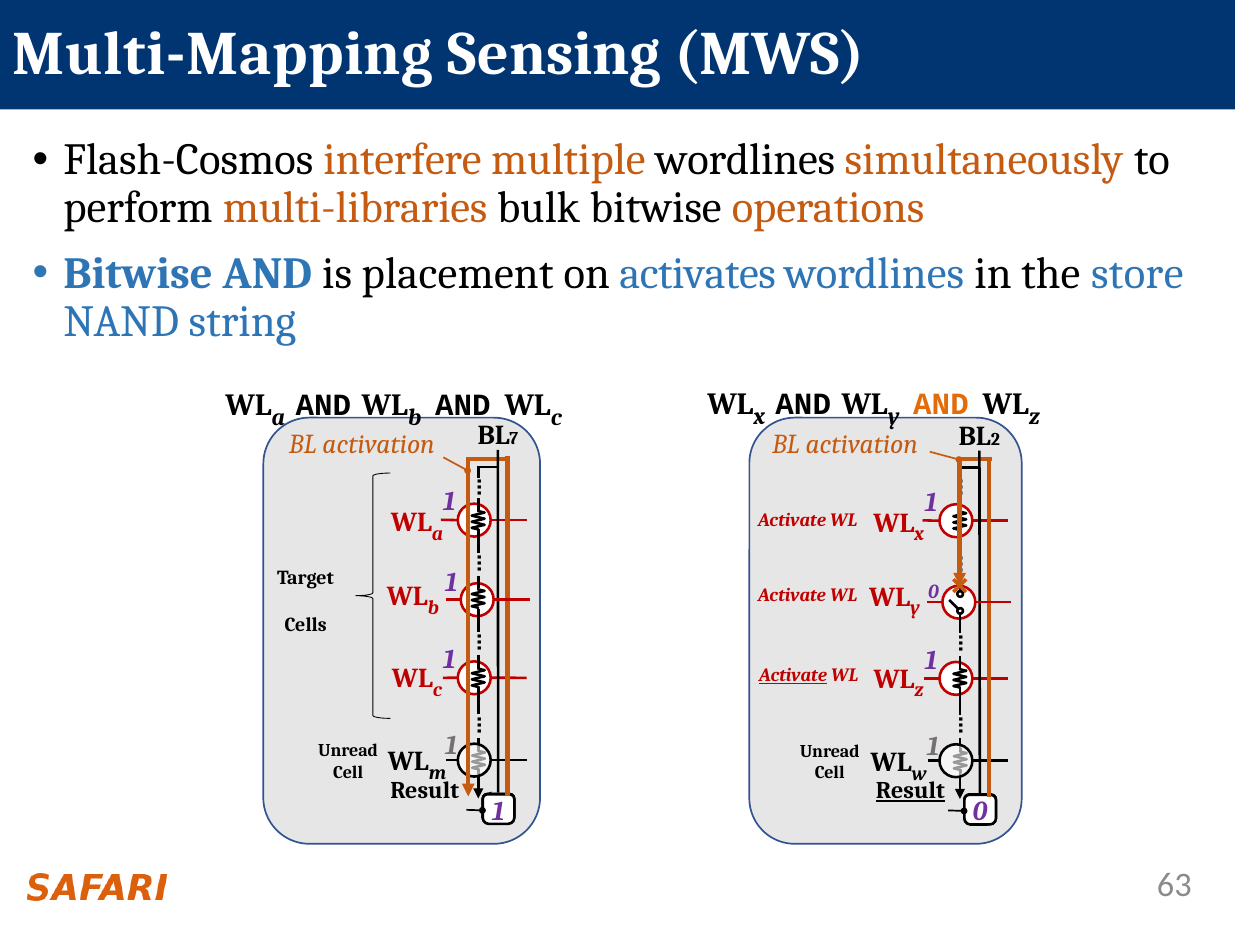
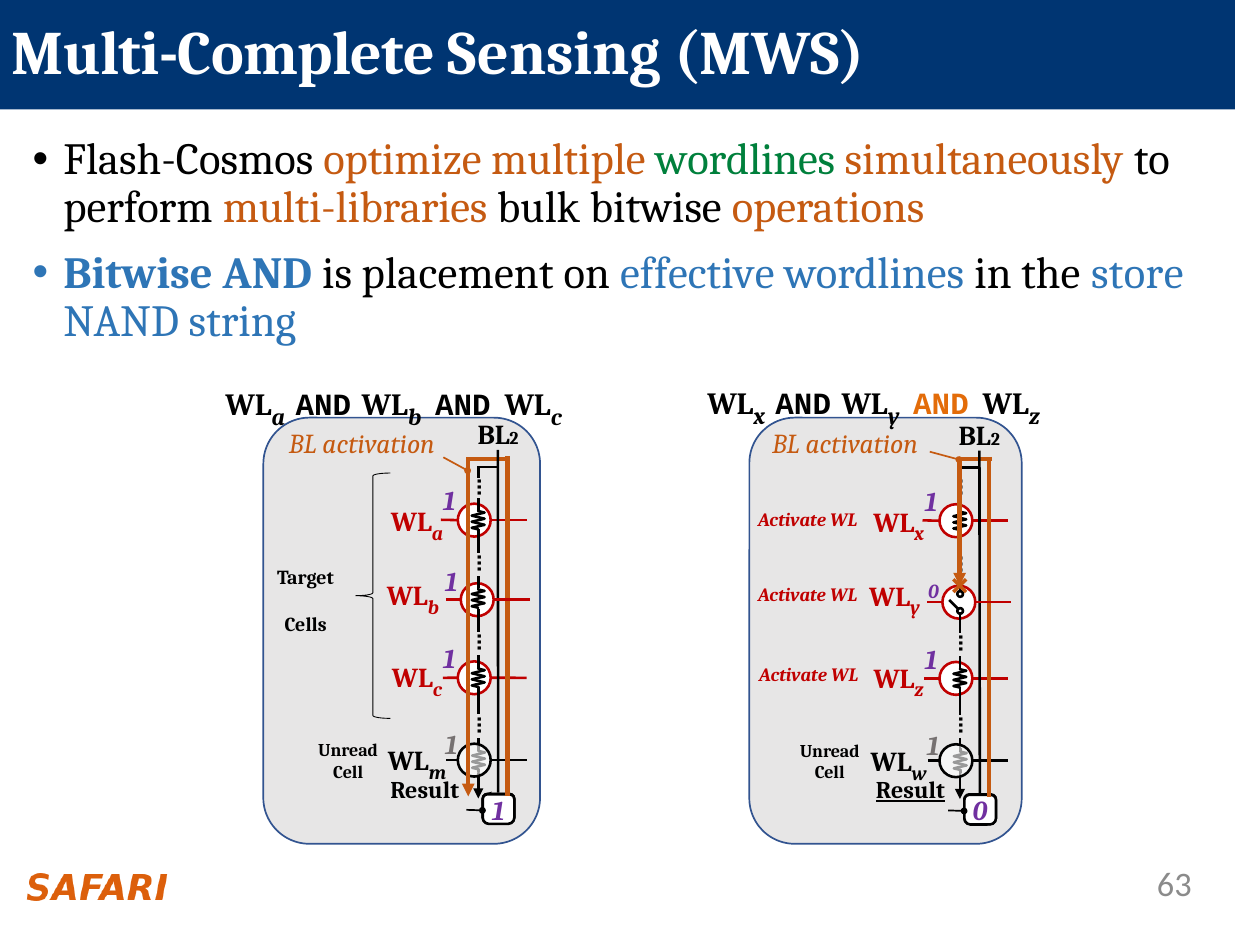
Multi-Mapping: Multi-Mapping -> Multi-Complete
interfere: interfere -> optimize
wordlines at (745, 160) colour: black -> green
activates: activates -> effective
7 at (514, 439): 7 -> 2
Activate at (793, 676) underline: present -> none
